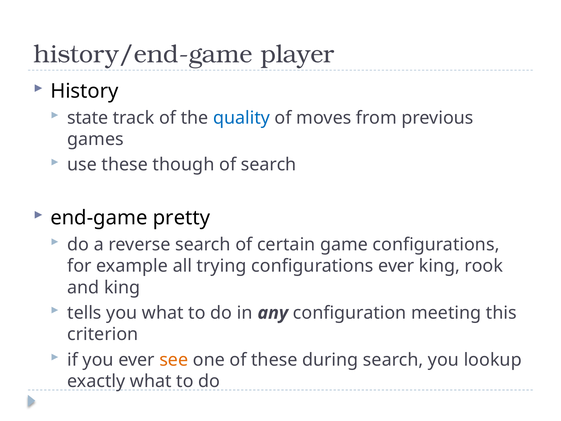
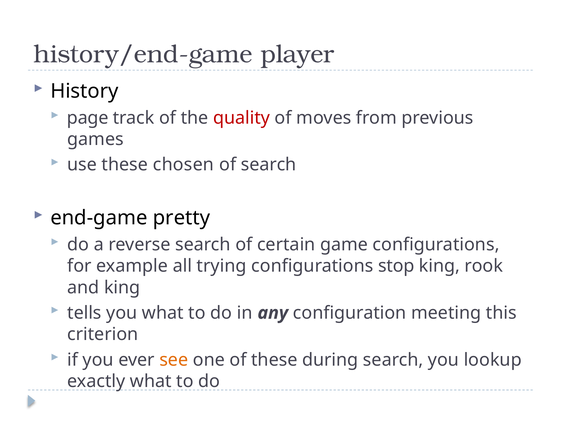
state: state -> page
quality colour: blue -> red
though: though -> chosen
configurations ever: ever -> stop
